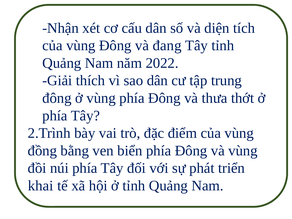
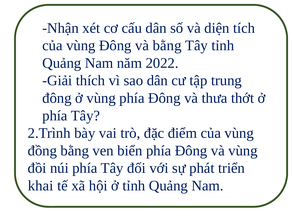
và đang: đang -> bằng
